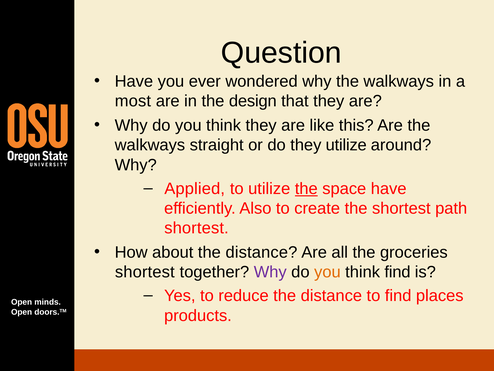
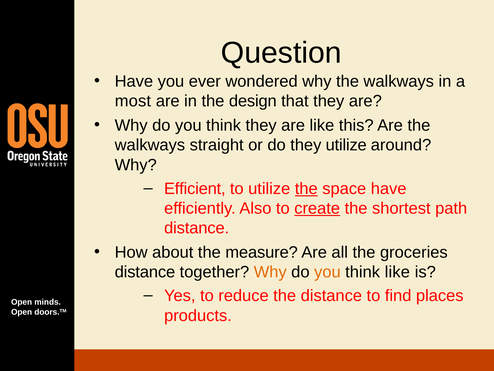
Applied: Applied -> Efficient
create underline: none -> present
shortest at (196, 228): shortest -> distance
about the distance: distance -> measure
shortest at (145, 272): shortest -> distance
Why at (270, 272) colour: purple -> orange
think find: find -> like
